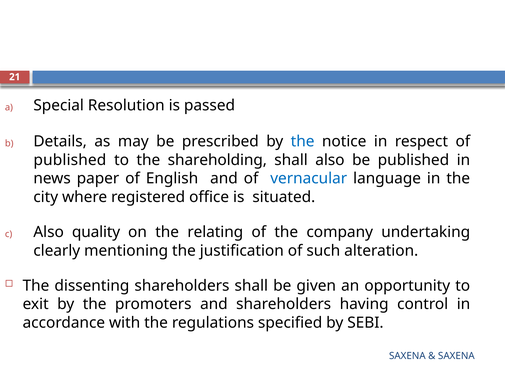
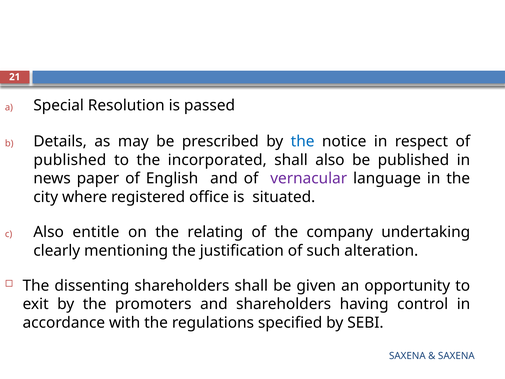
shareholding: shareholding -> incorporated
vernacular colour: blue -> purple
quality: quality -> entitle
